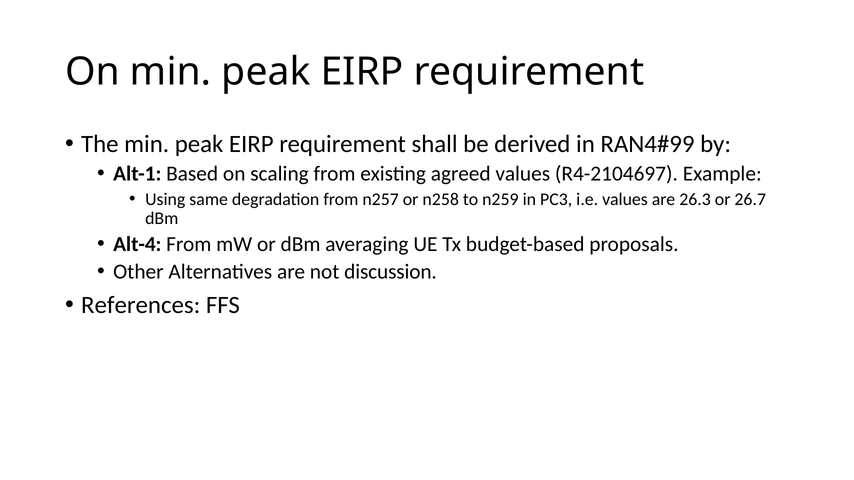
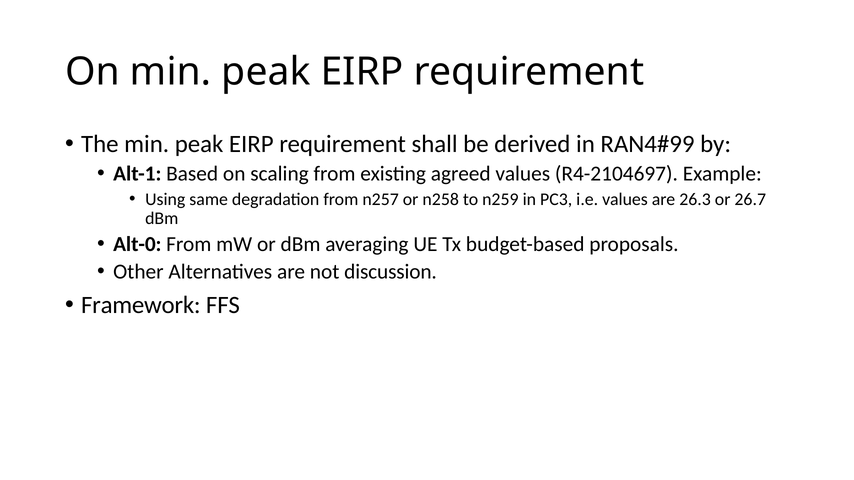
Alt-4: Alt-4 -> Alt-0
References: References -> Framework
